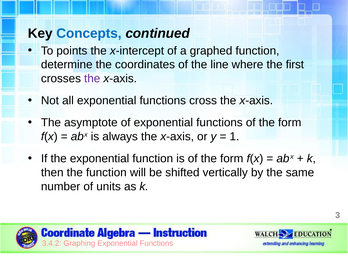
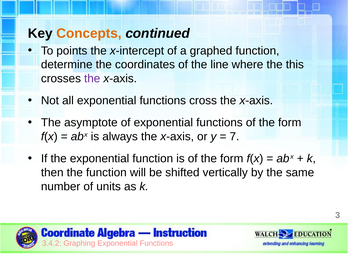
Concepts colour: blue -> orange
first: first -> this
1: 1 -> 7
